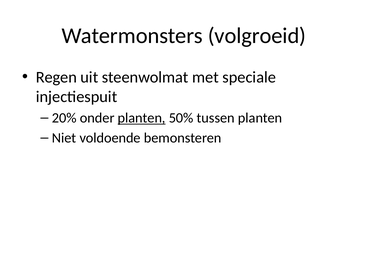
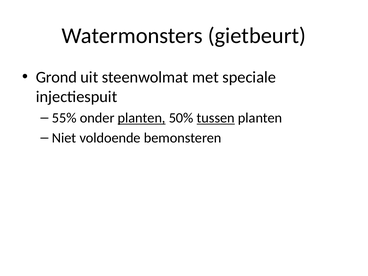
volgroeid: volgroeid -> gietbeurt
Regen: Regen -> Grond
20%: 20% -> 55%
tussen underline: none -> present
